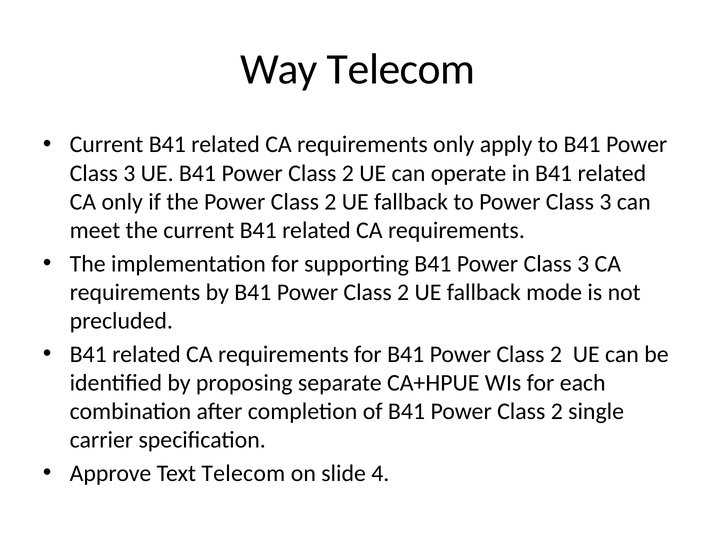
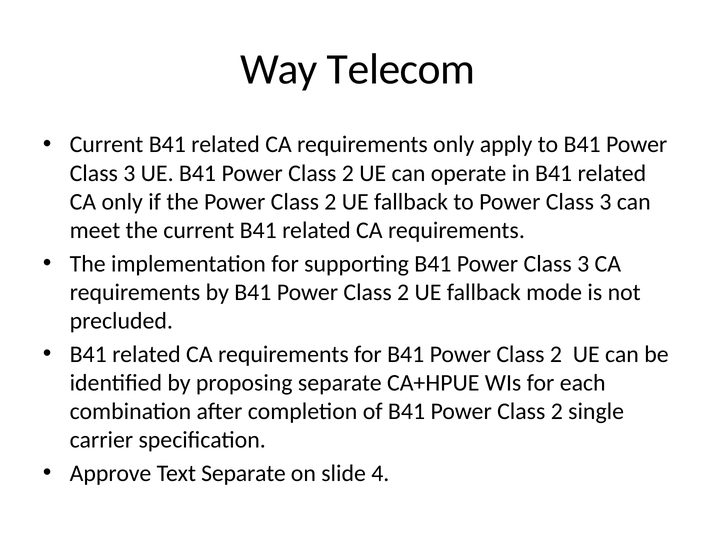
Text Telecom: Telecom -> Separate
